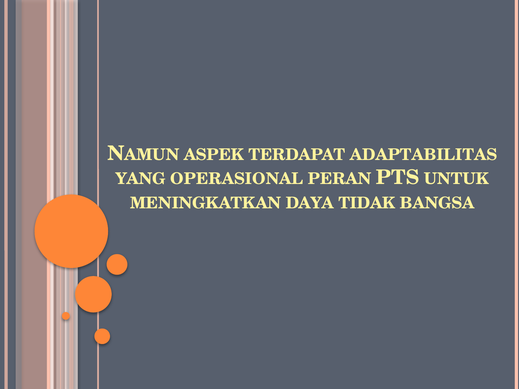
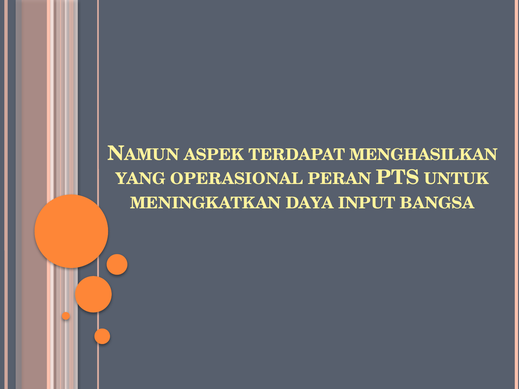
ADAPTABILITAS: ADAPTABILITAS -> MENGHASILKAN
TIDAK: TIDAK -> INPUT
